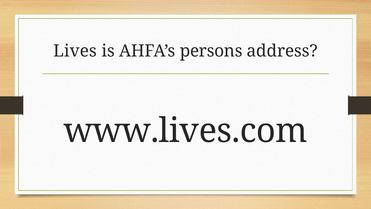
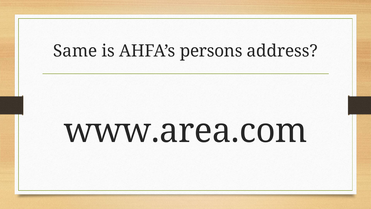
Lives: Lives -> Same
www.lives.com: www.lives.com -> www.area.com
